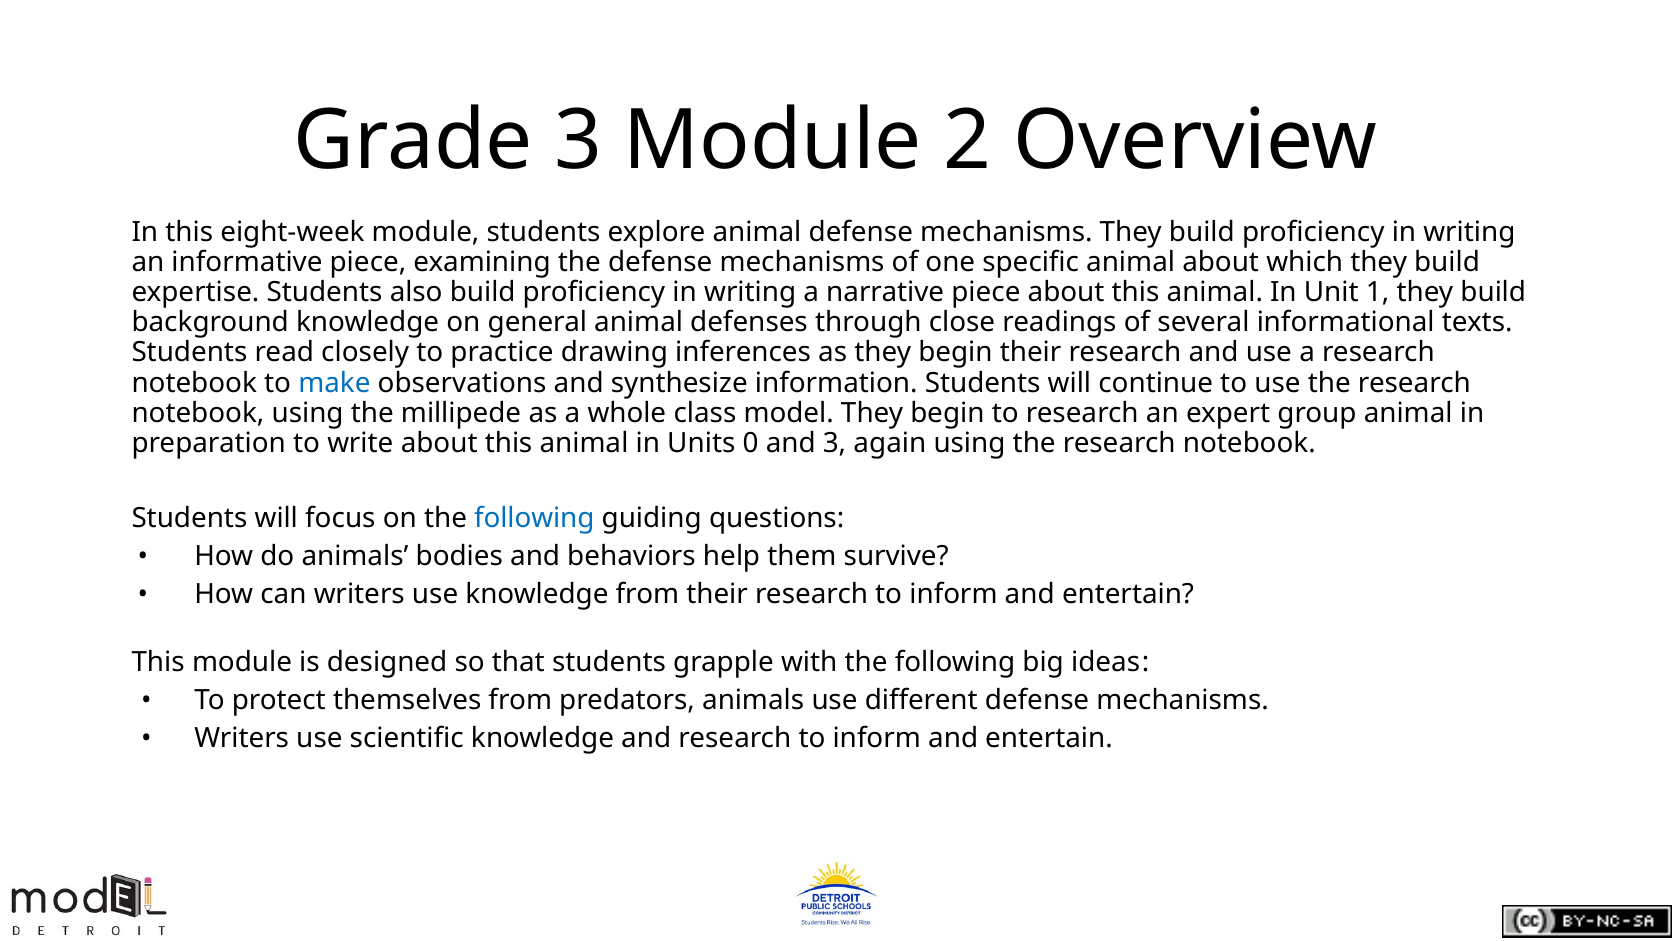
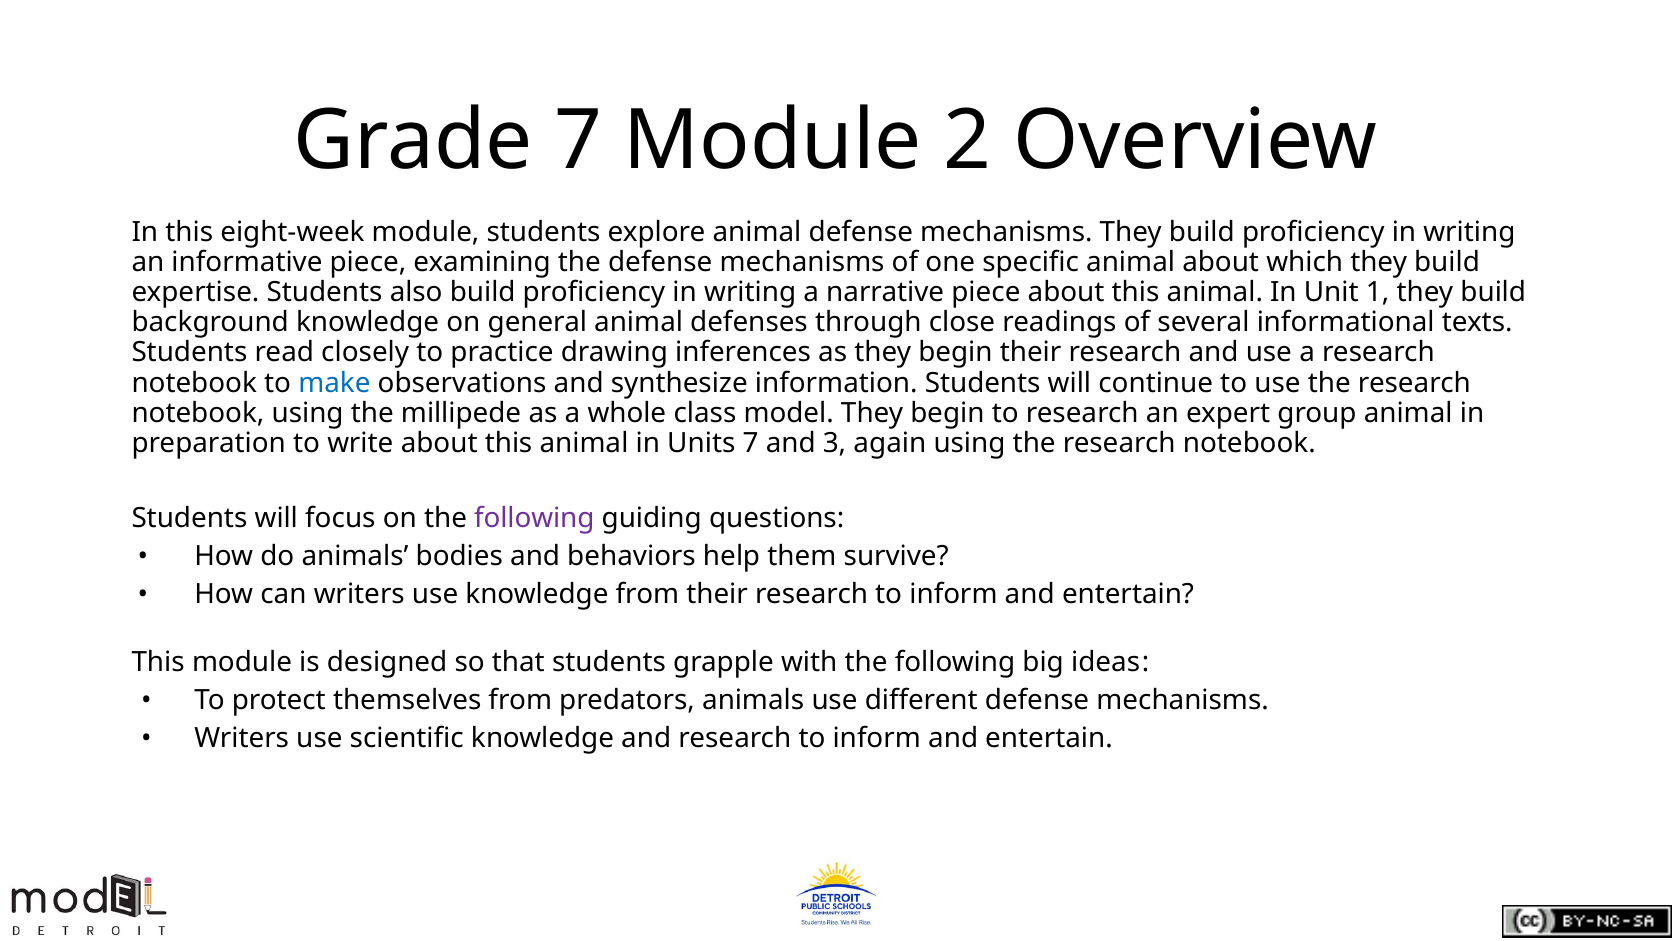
Grade 3: 3 -> 7
Units 0: 0 -> 7
following at (534, 518) colour: blue -> purple
